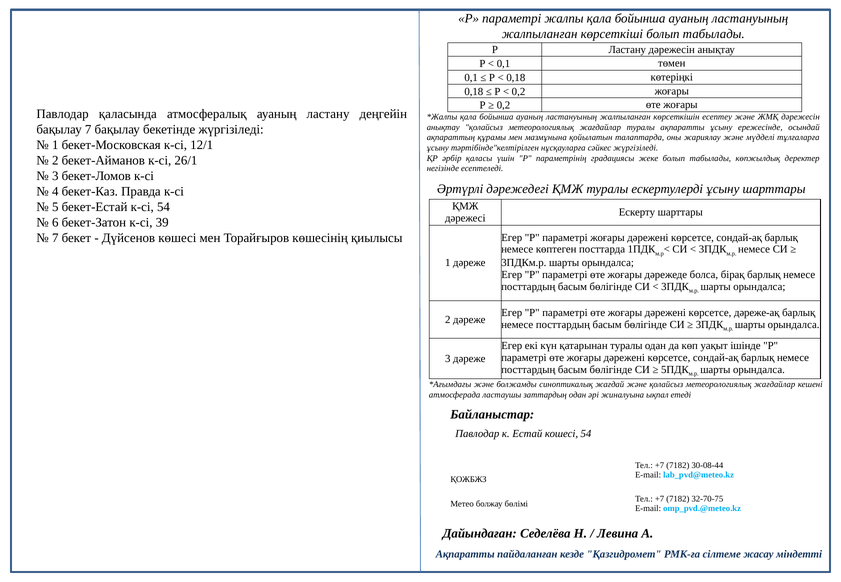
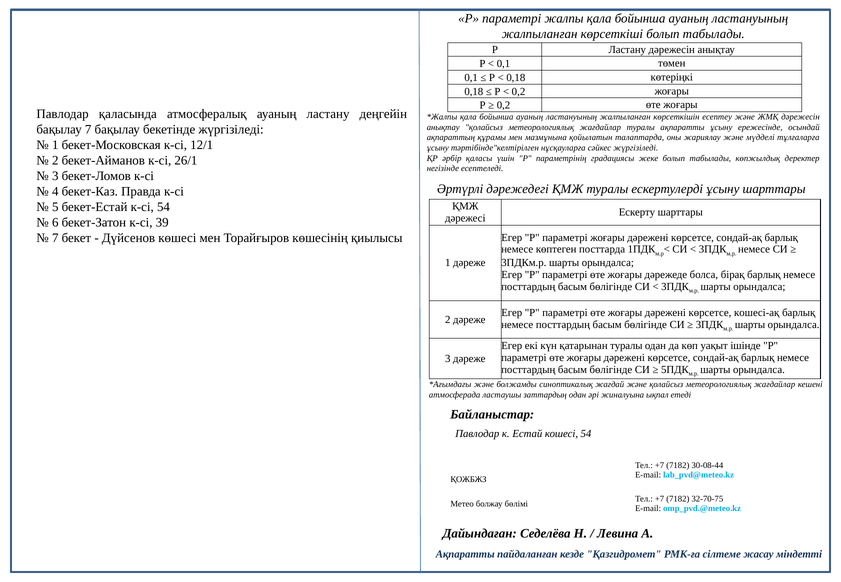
дәреже-ақ: дәреже-ақ -> кошесi-ақ
